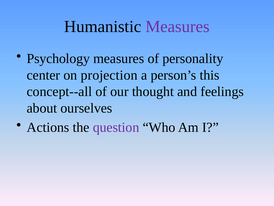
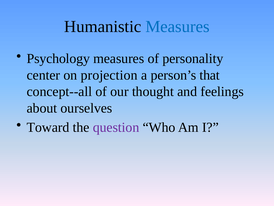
Measures at (178, 27) colour: purple -> blue
this: this -> that
Actions: Actions -> Toward
